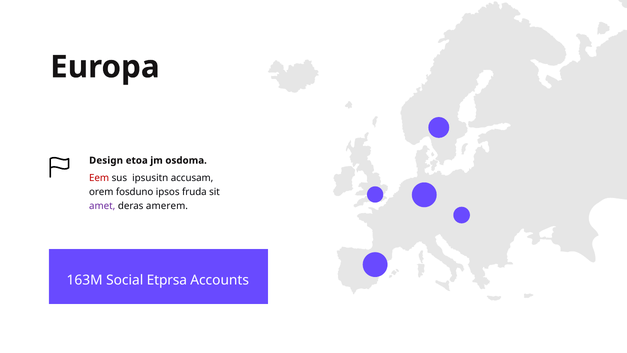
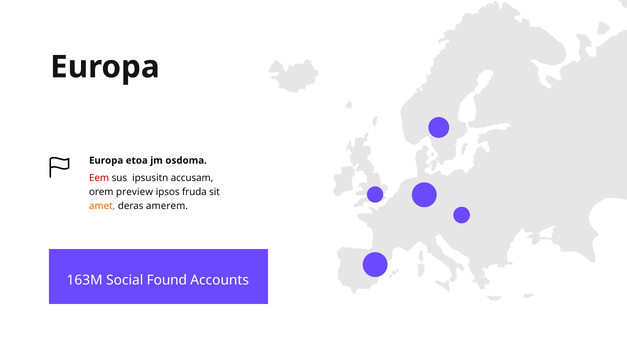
Design at (106, 160): Design -> Europa
fosduno: fosduno -> preview
amet colour: purple -> orange
Etprsa: Etprsa -> Found
